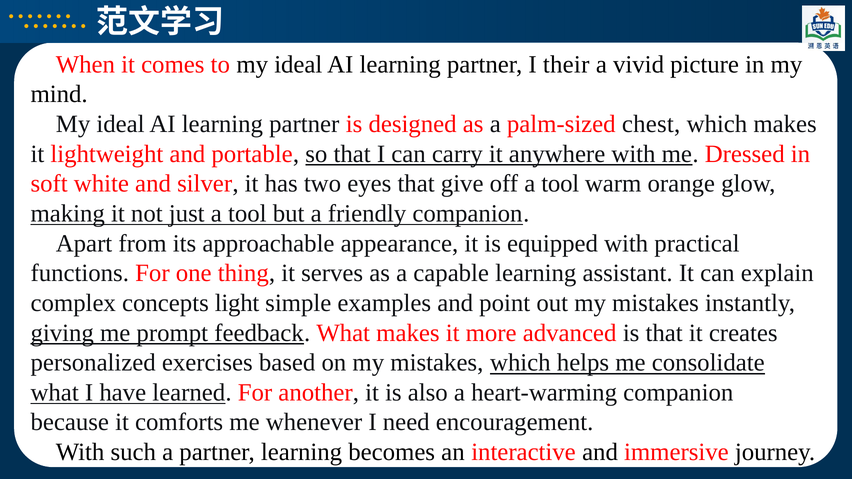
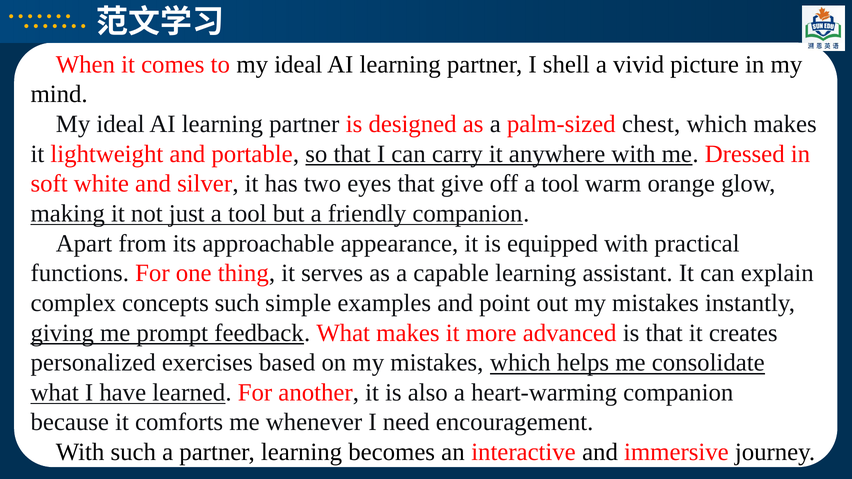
their: their -> shell
concepts light: light -> such
